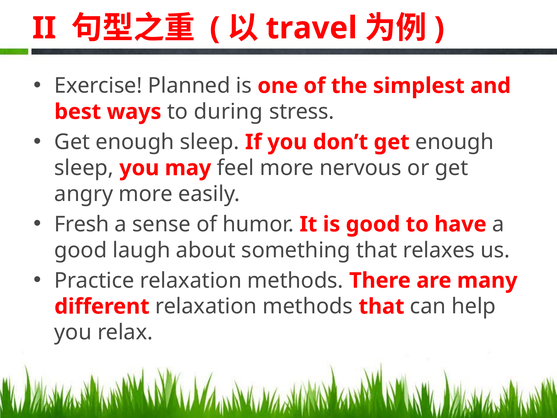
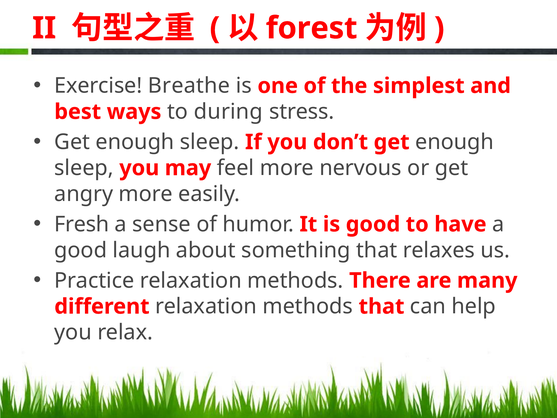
travel: travel -> forest
Planned: Planned -> Breathe
